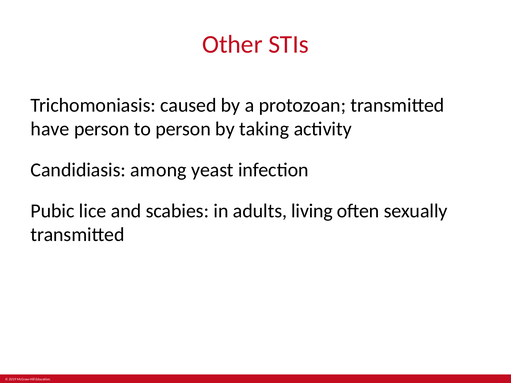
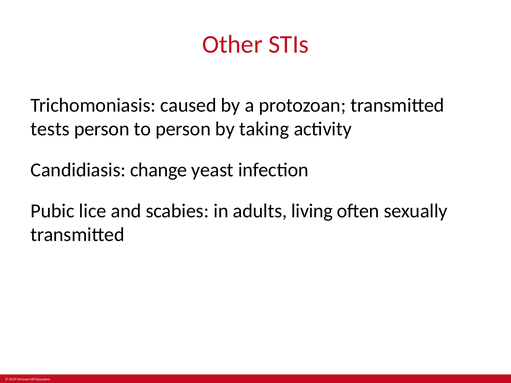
have: have -> tests
among: among -> change
